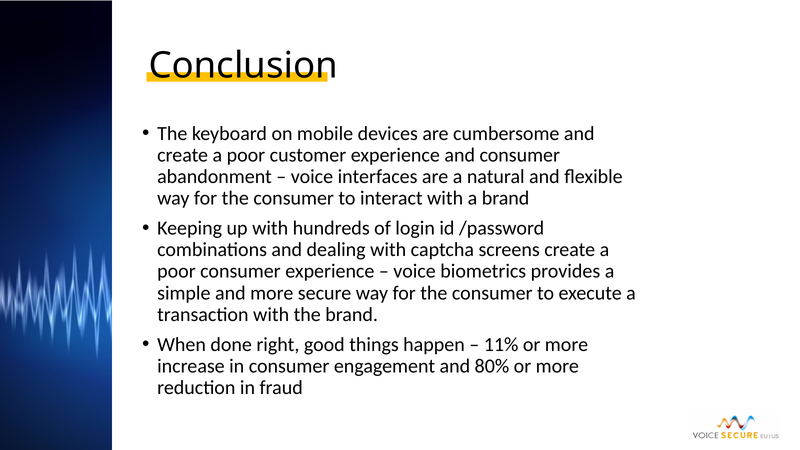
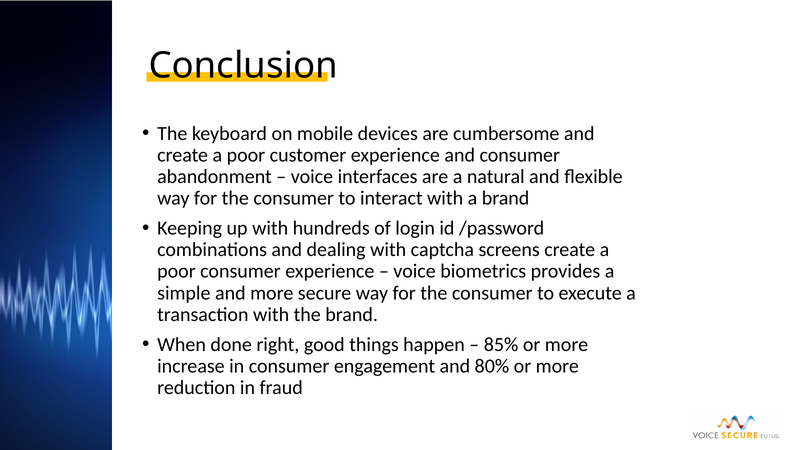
11%: 11% -> 85%
